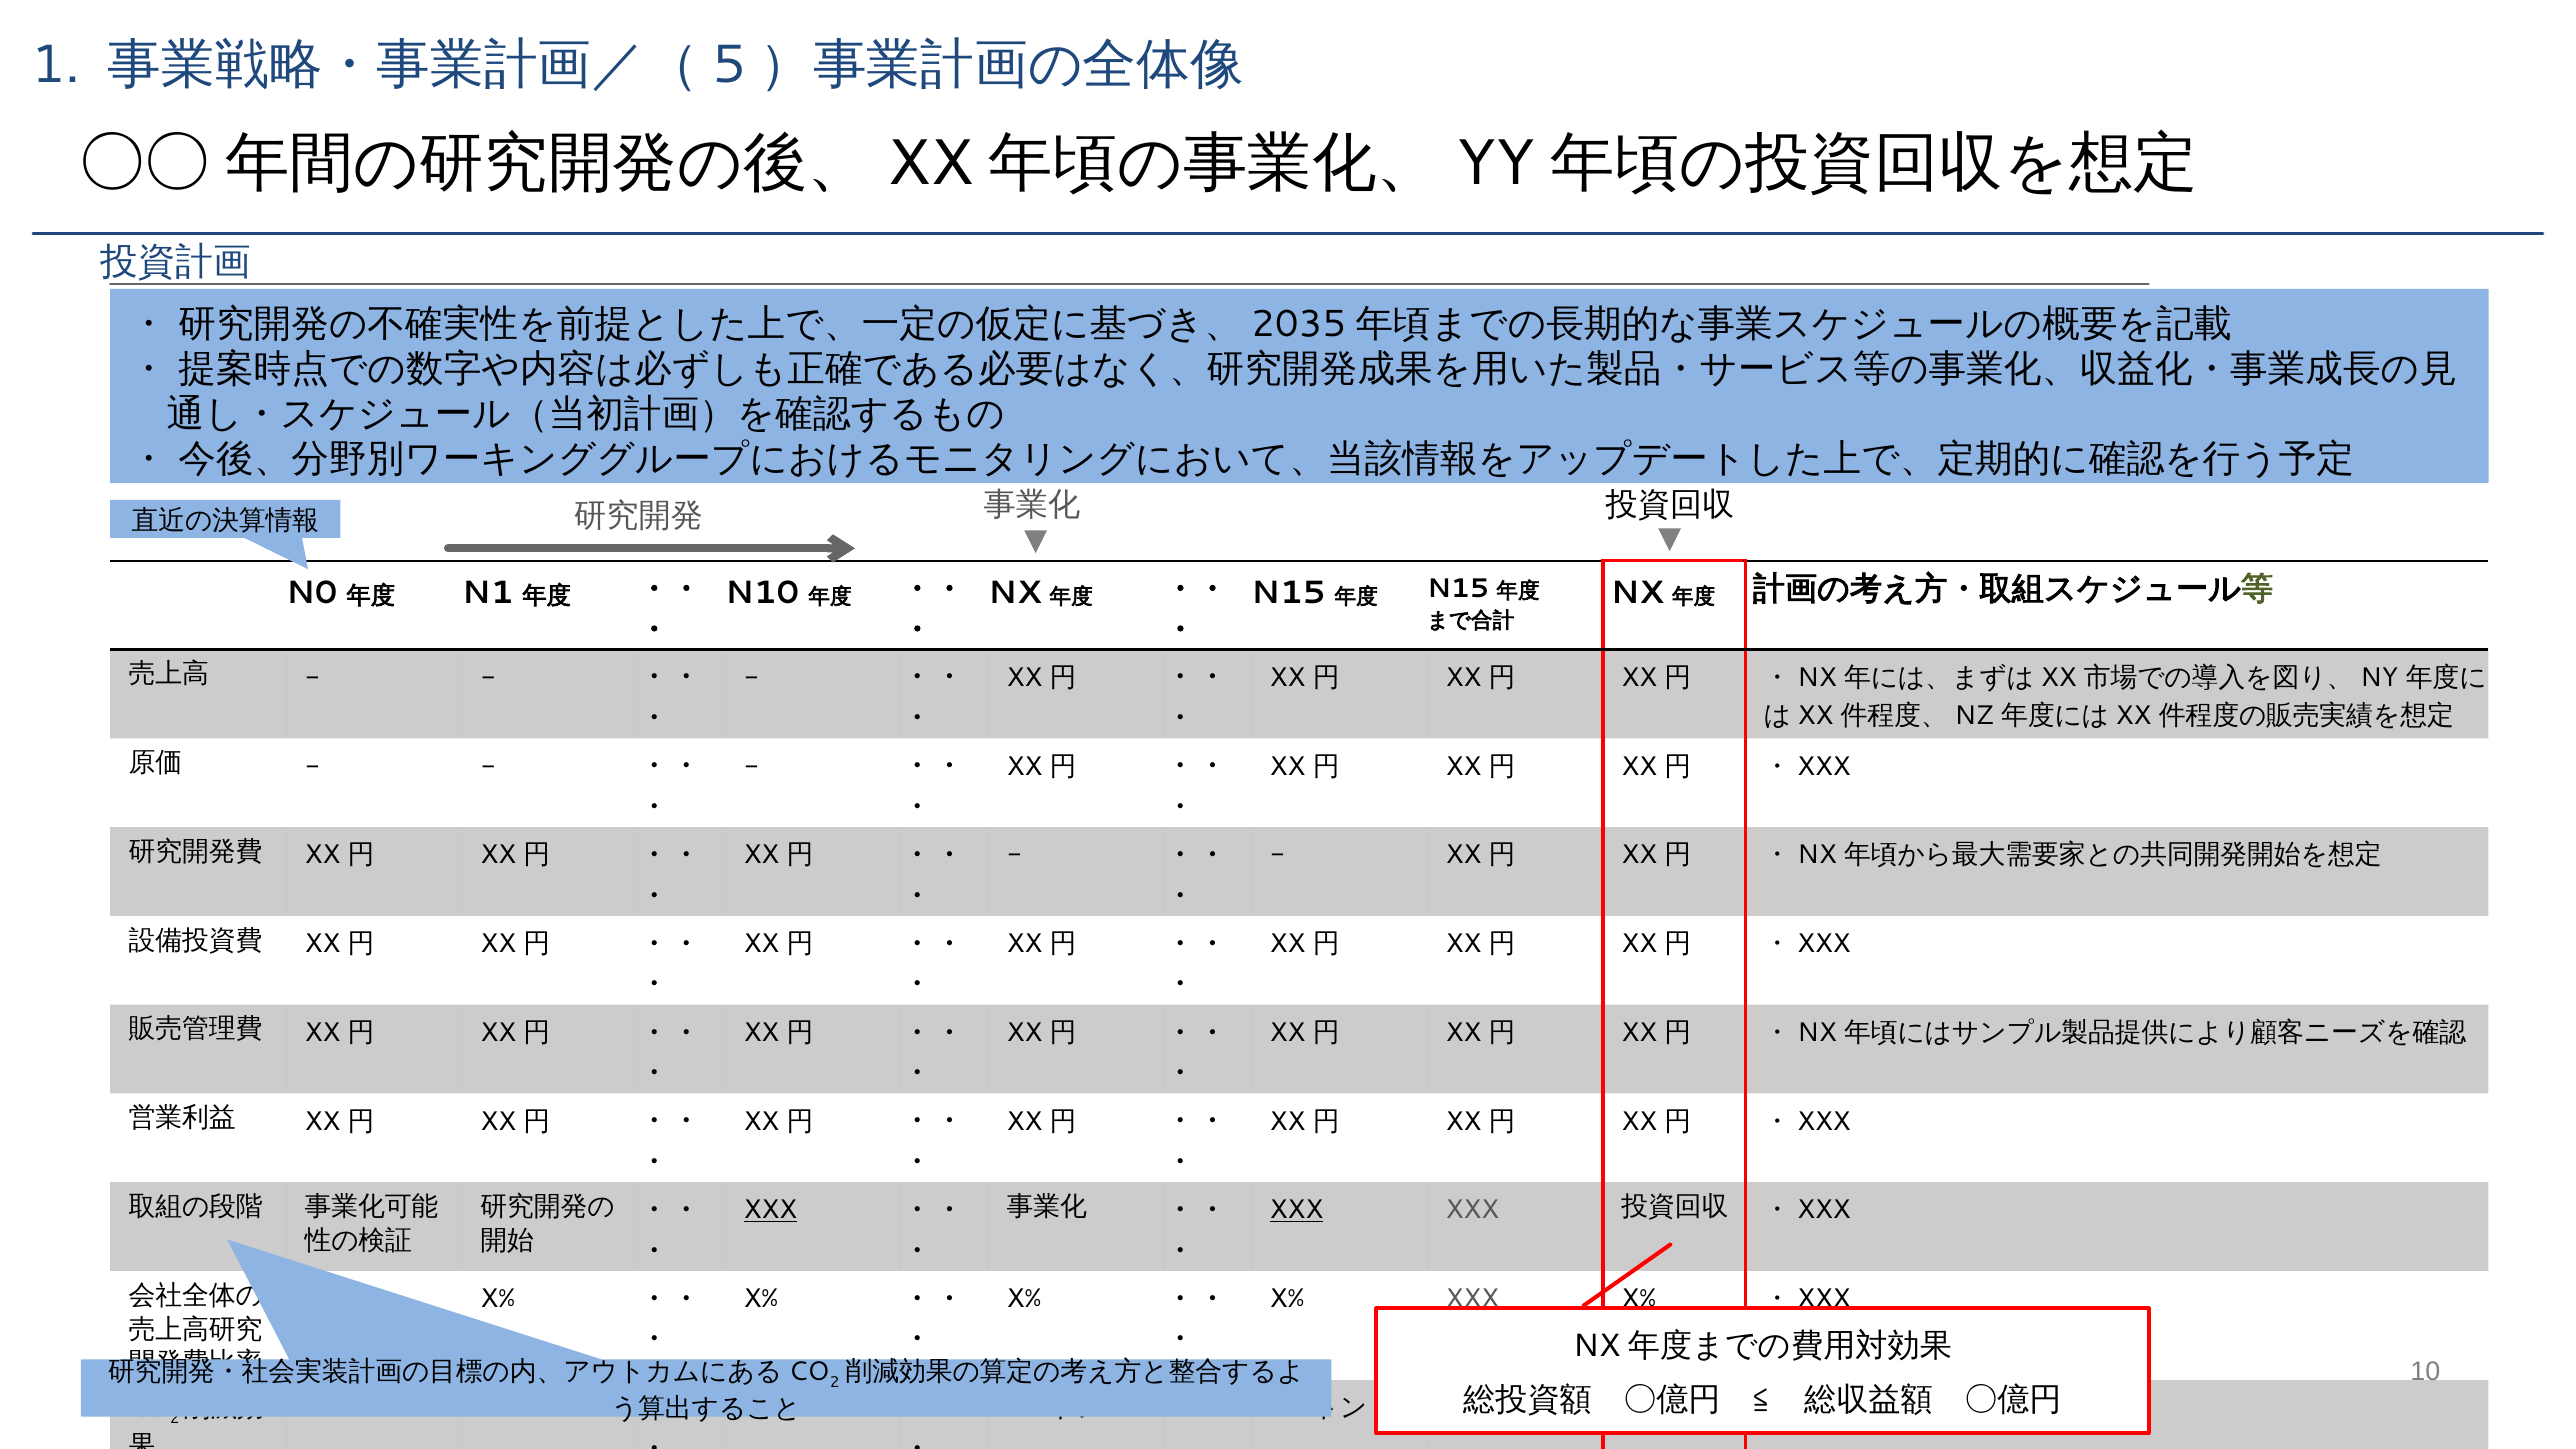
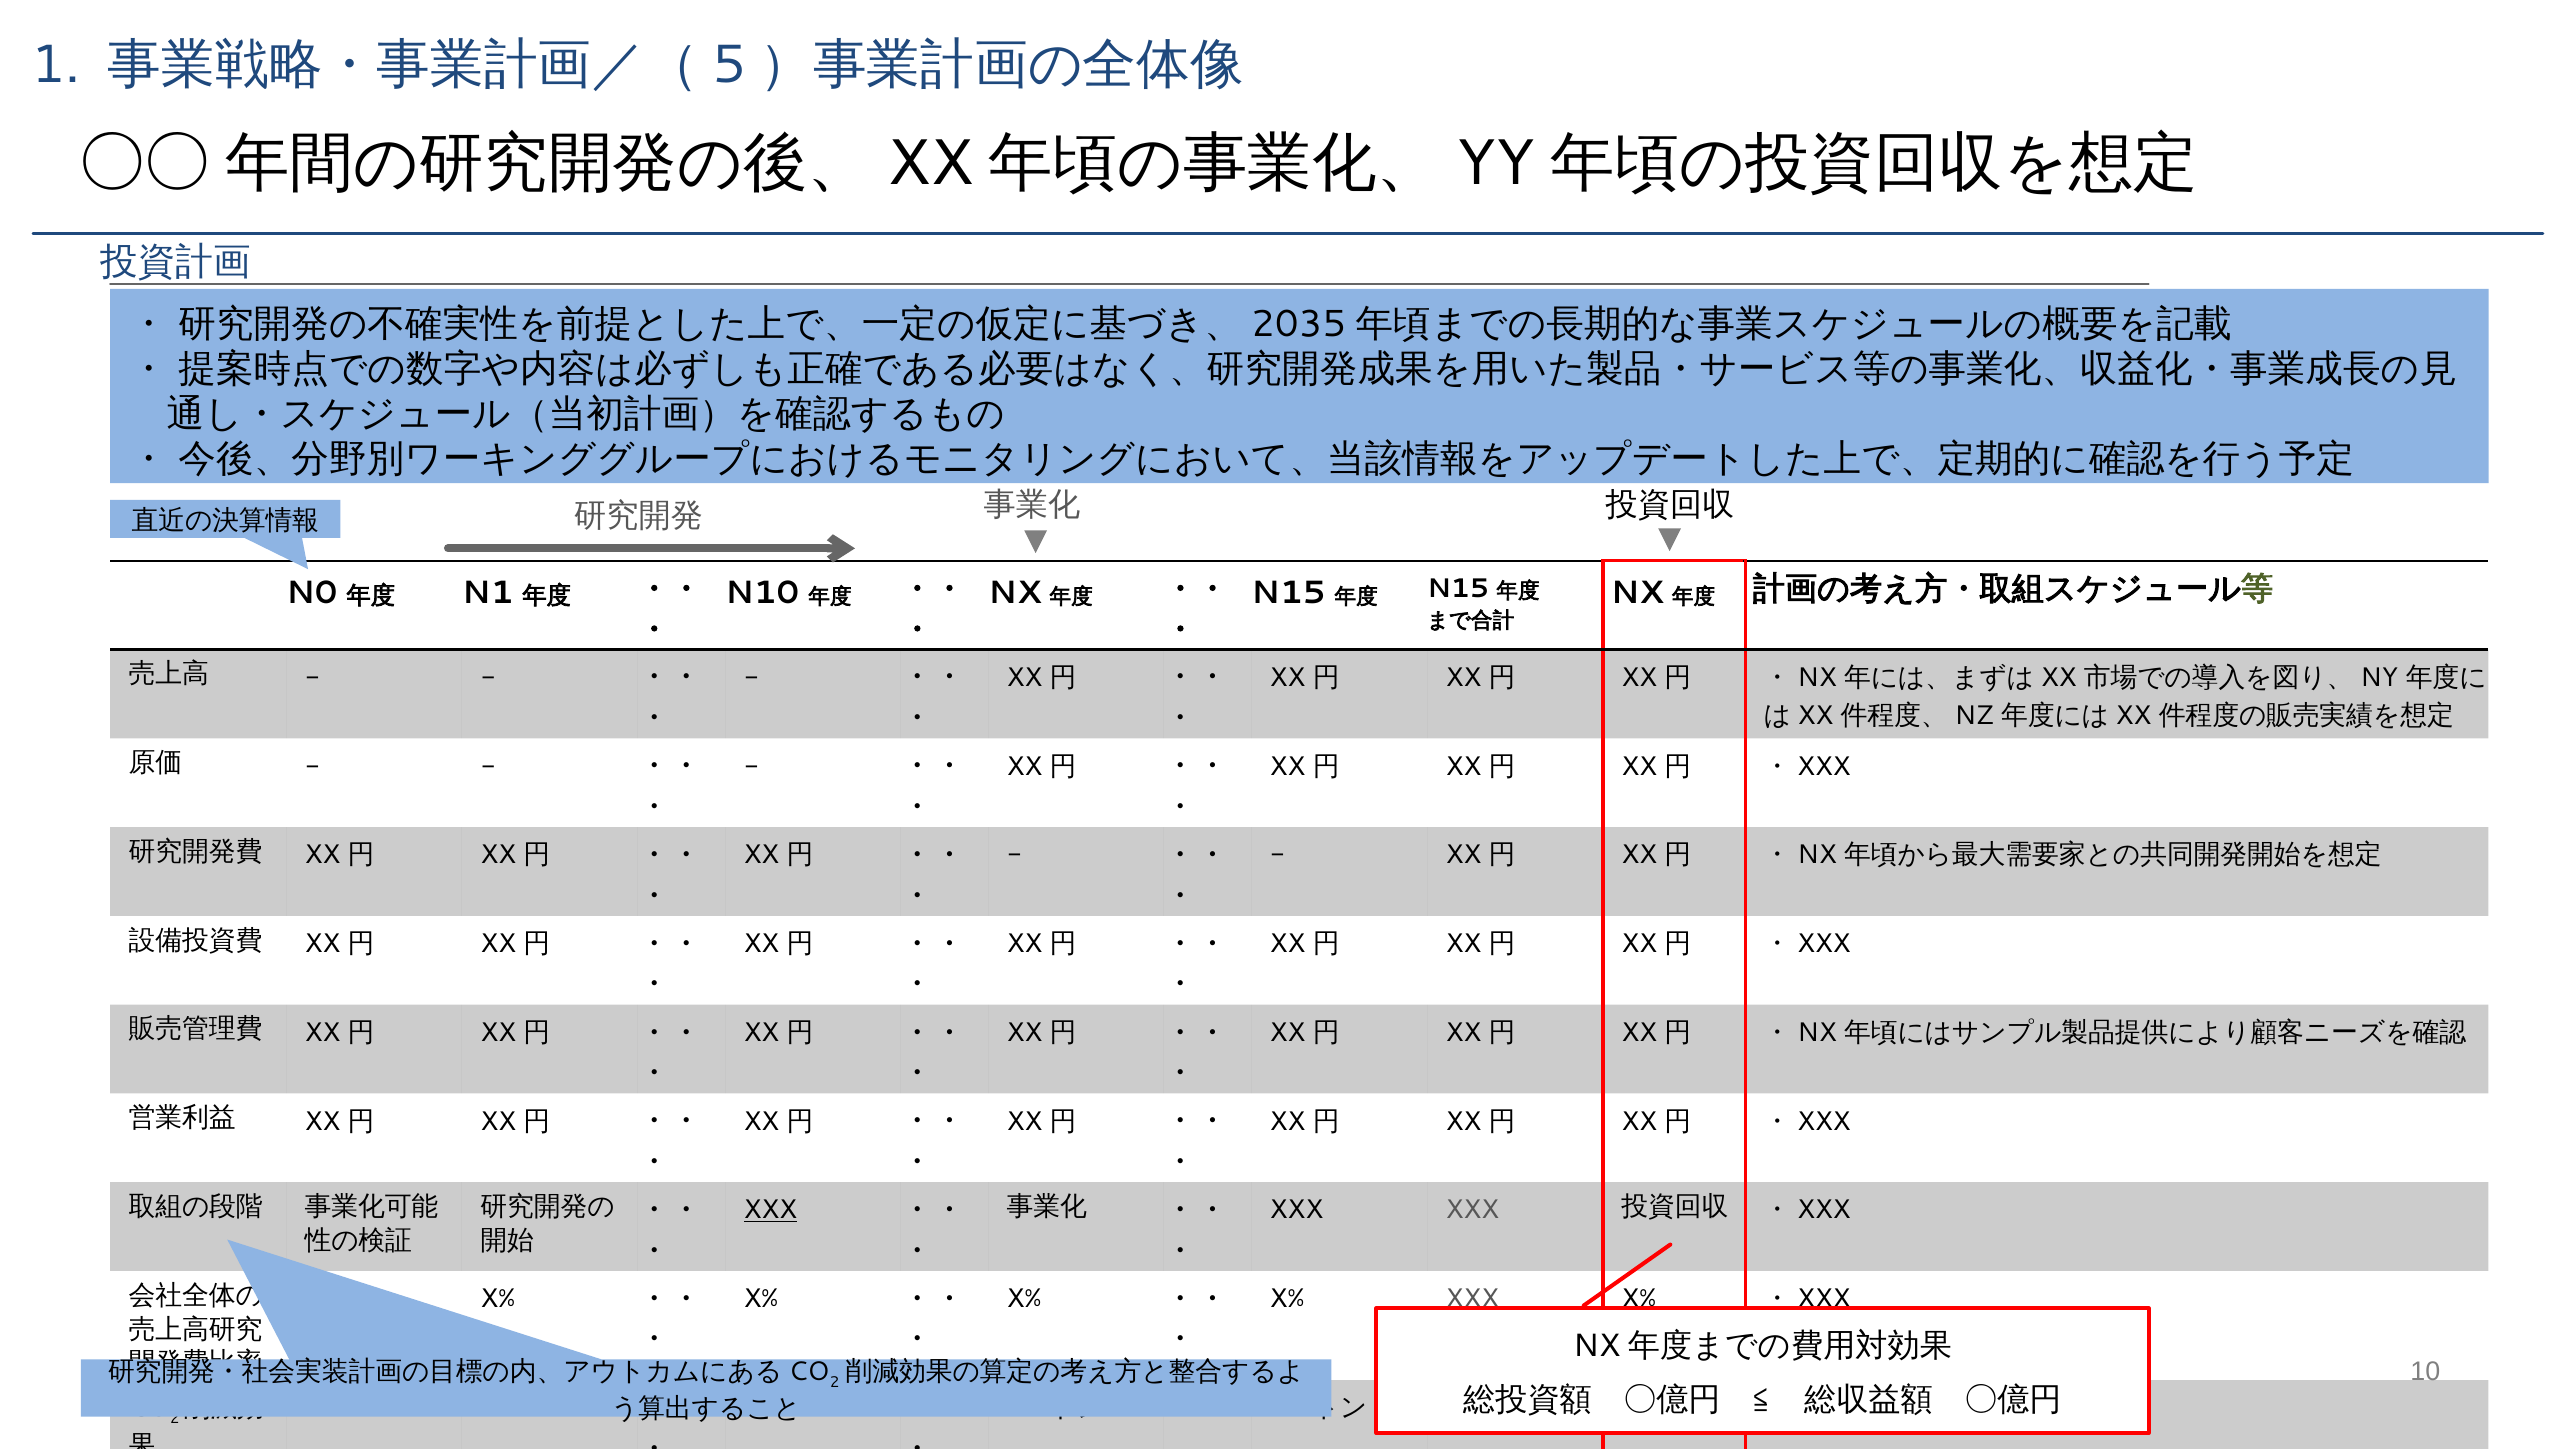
XXX at (1296, 1210) underline: present -> none
